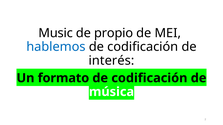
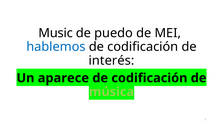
propio: propio -> puedo
formato: formato -> aparece
música colour: white -> light green
